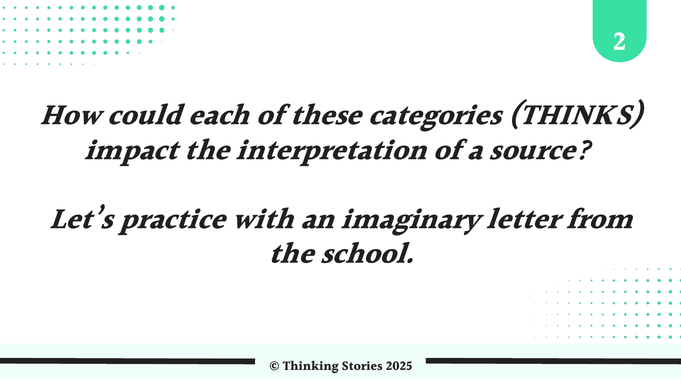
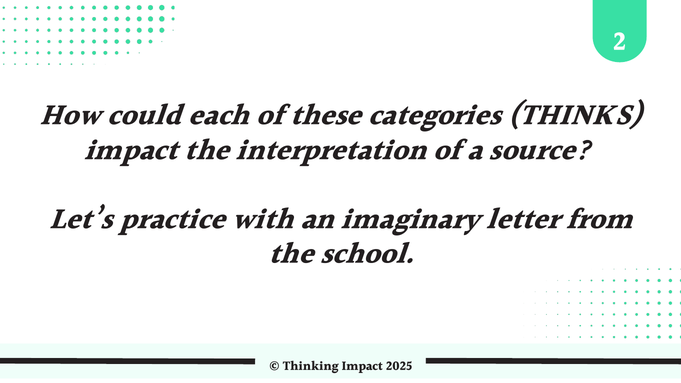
Thinking Stories: Stories -> Impact
